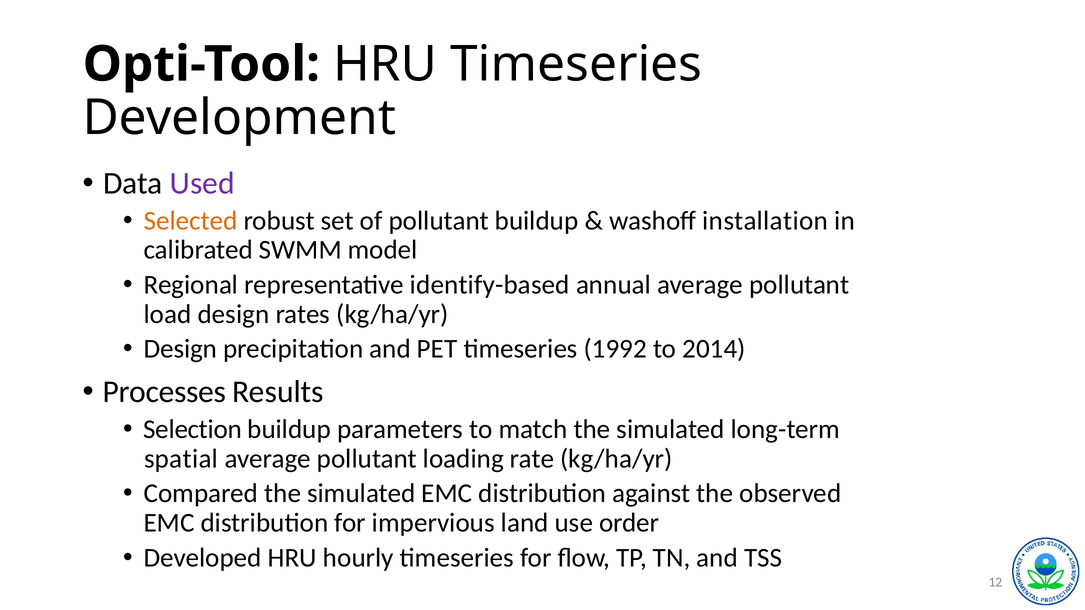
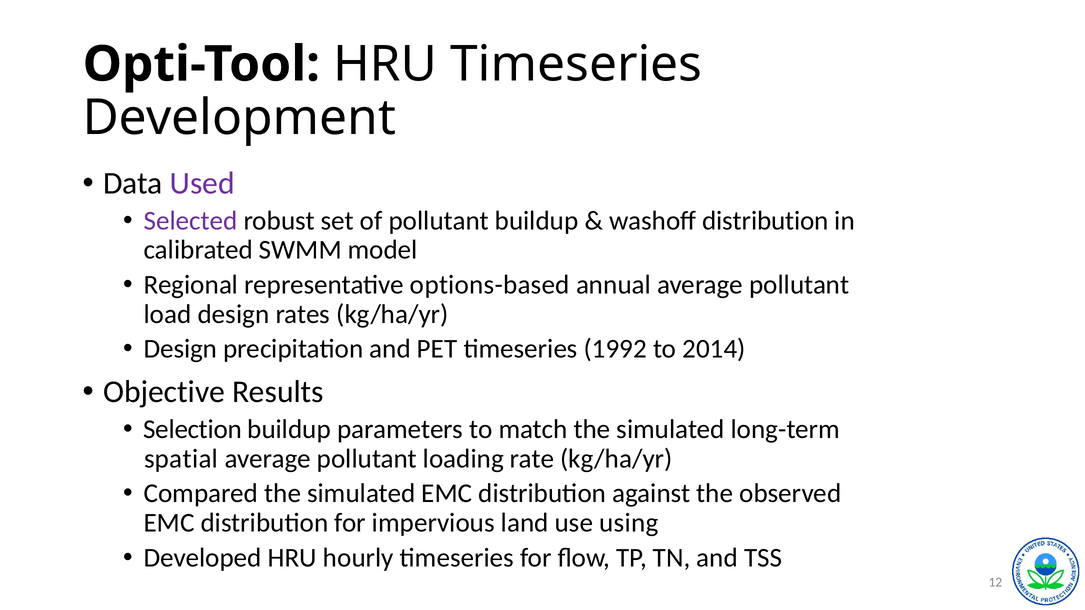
Selected colour: orange -> purple
washoff installation: installation -> distribution
identify-based: identify-based -> options-based
Processes: Processes -> Objective
order: order -> using
